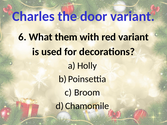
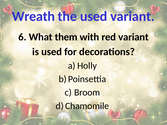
Charles: Charles -> Wreath
the door: door -> used
